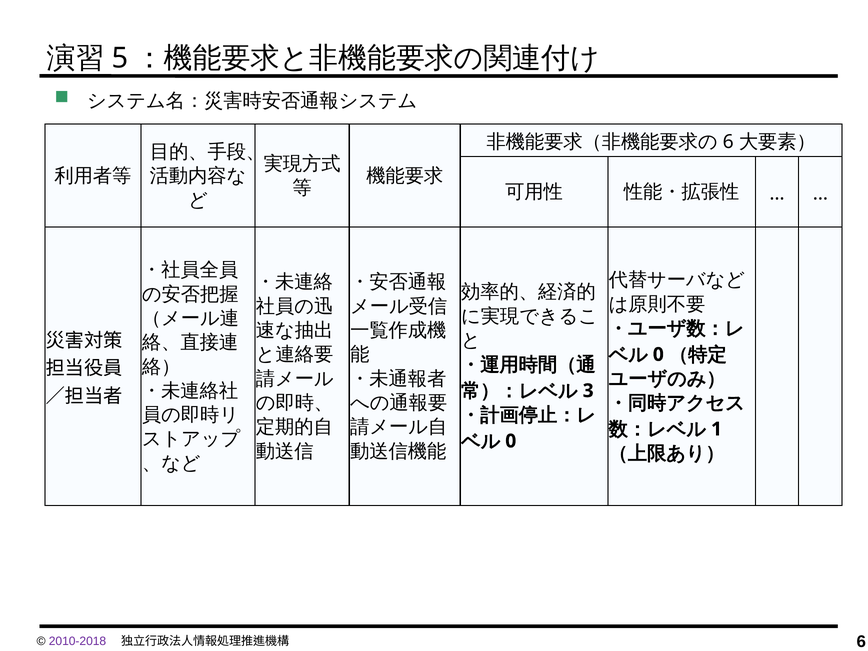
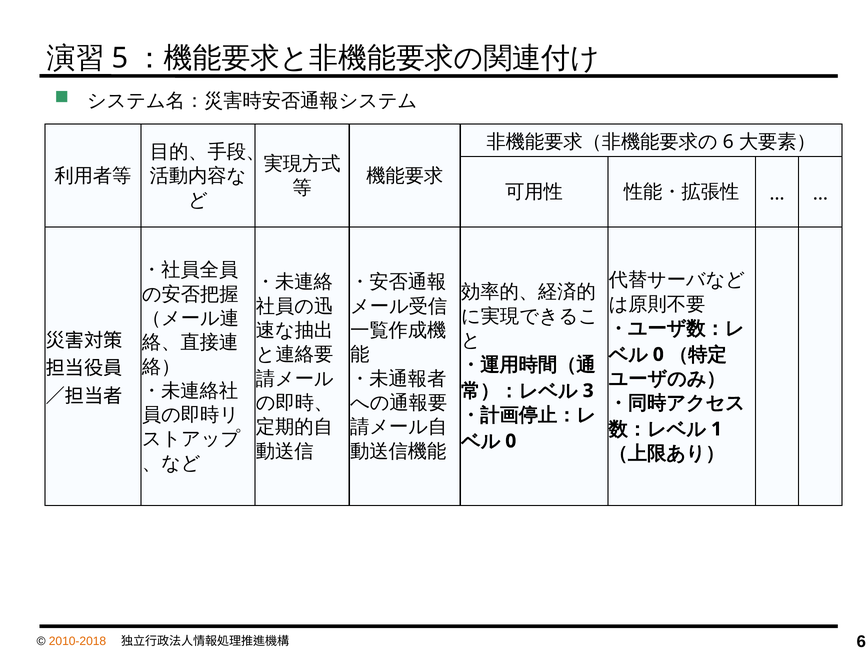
2010-2018 colour: purple -> orange
